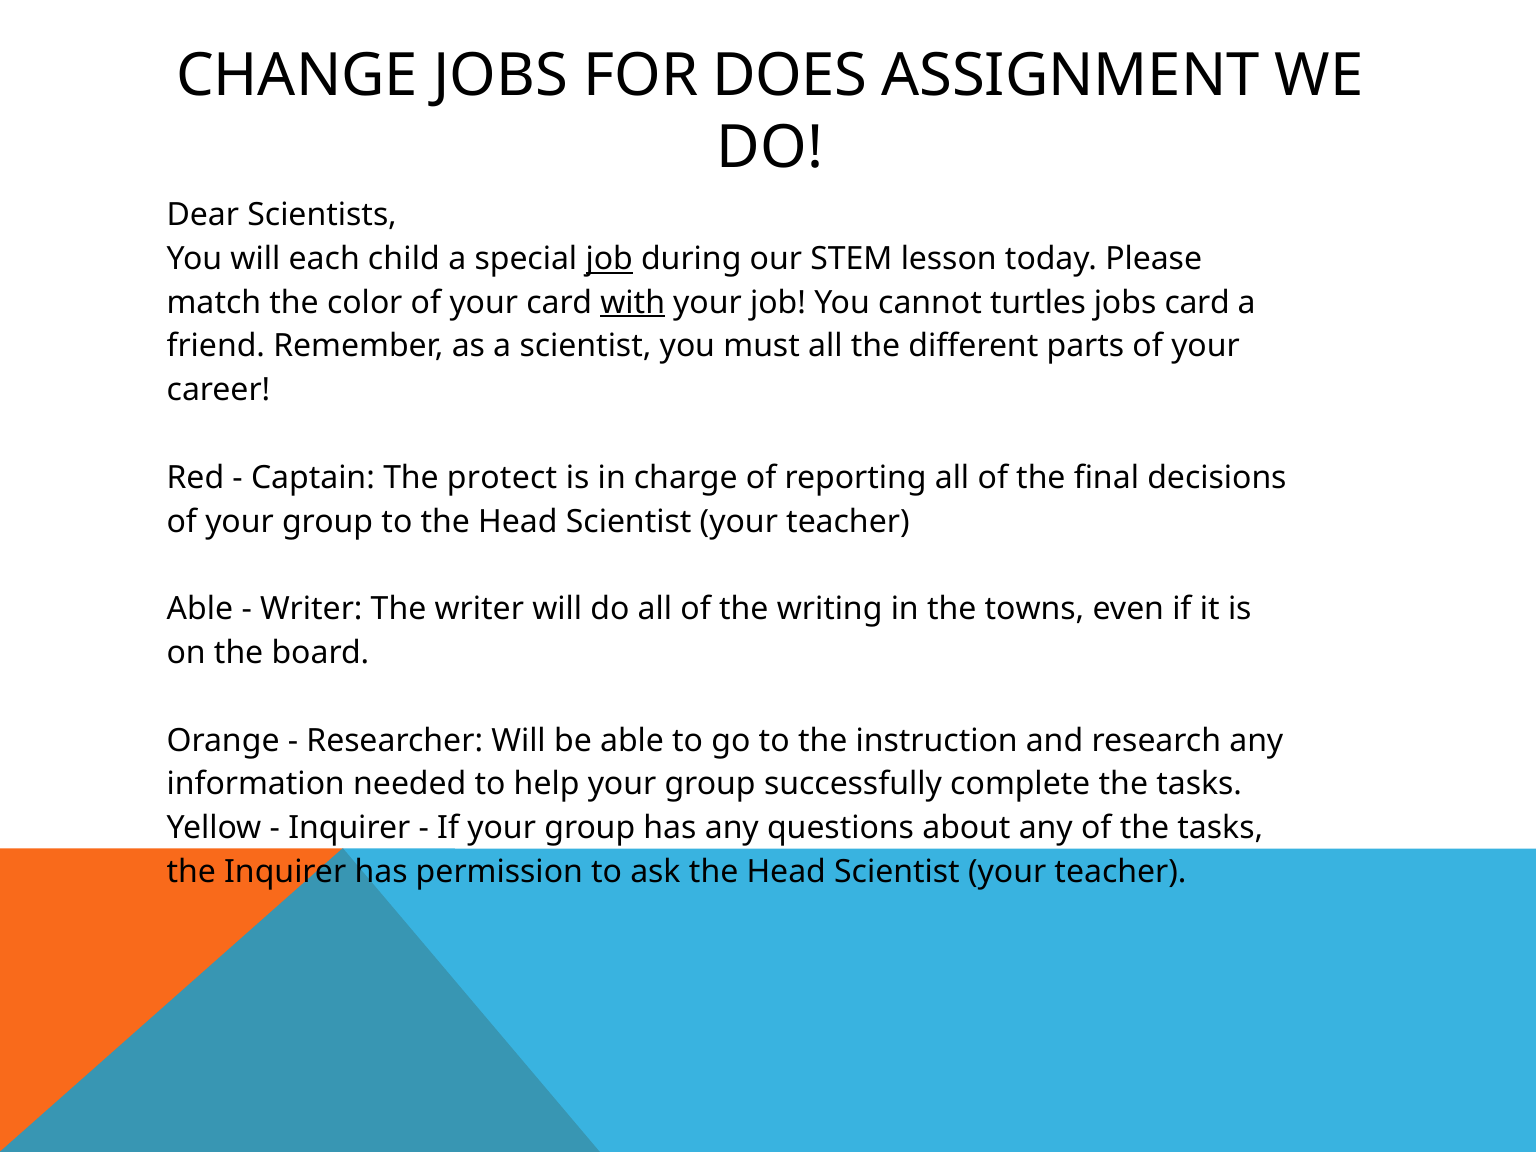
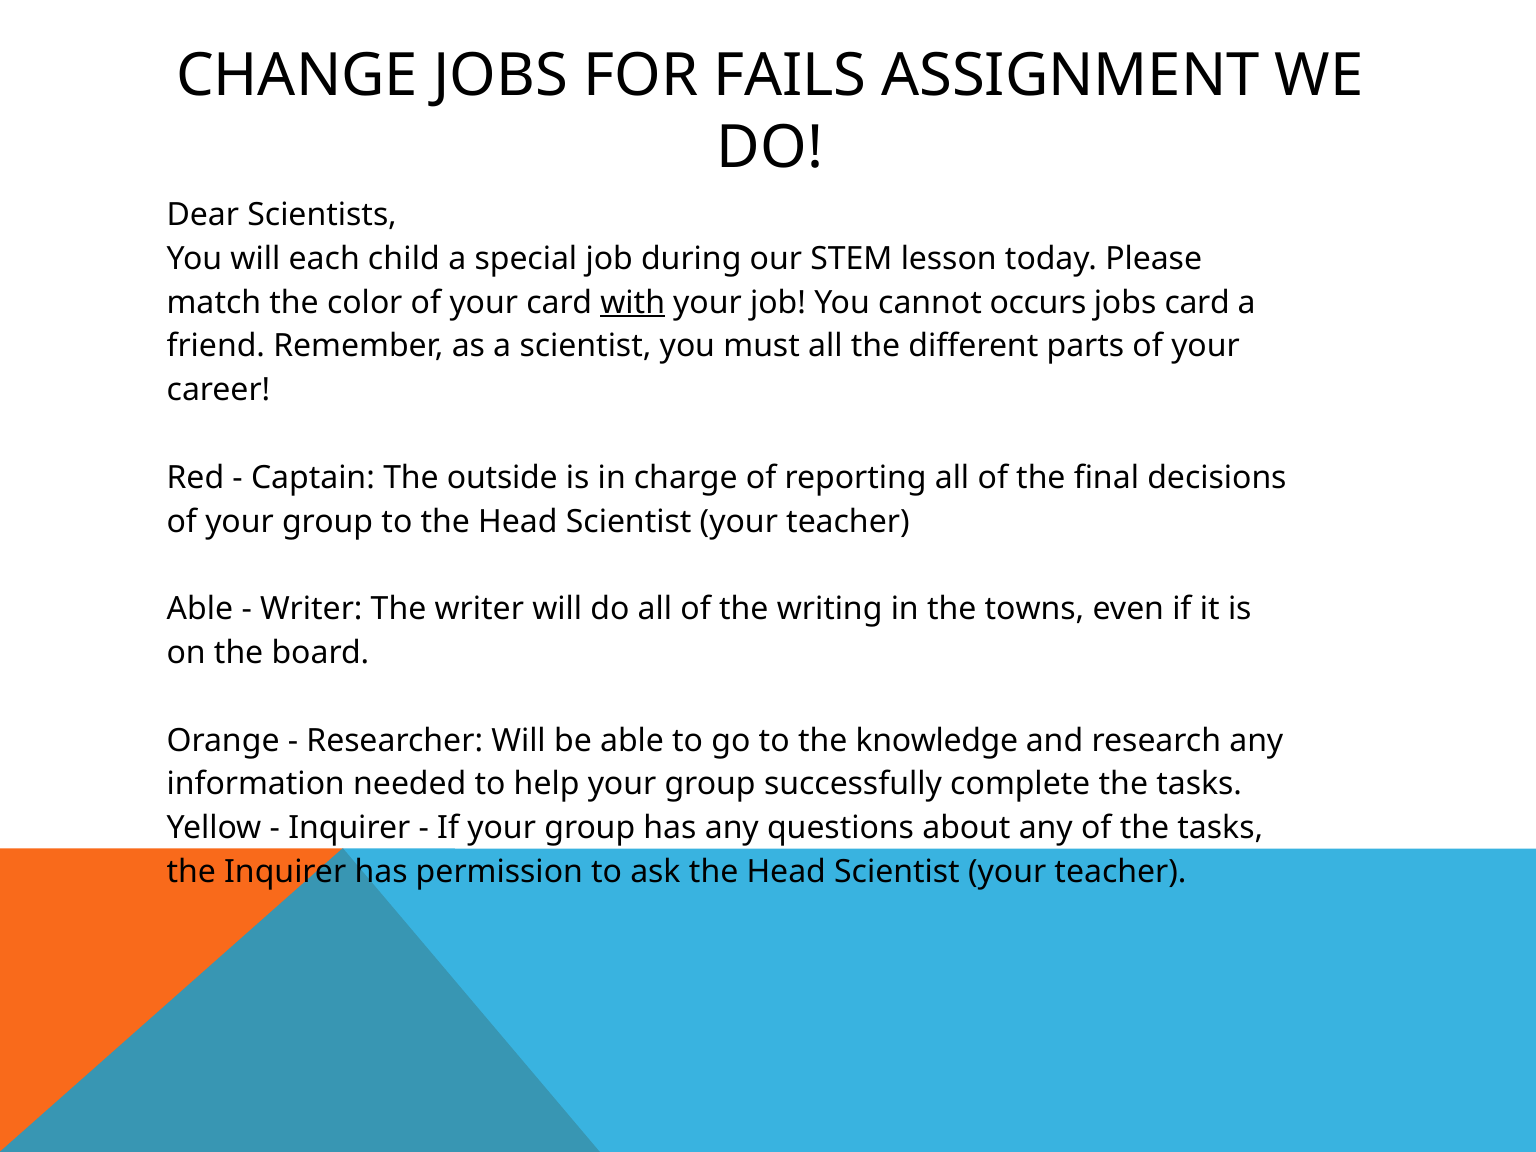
DOES: DOES -> FAILS
job at (609, 259) underline: present -> none
turtles: turtles -> occurs
protect: protect -> outside
instruction: instruction -> knowledge
